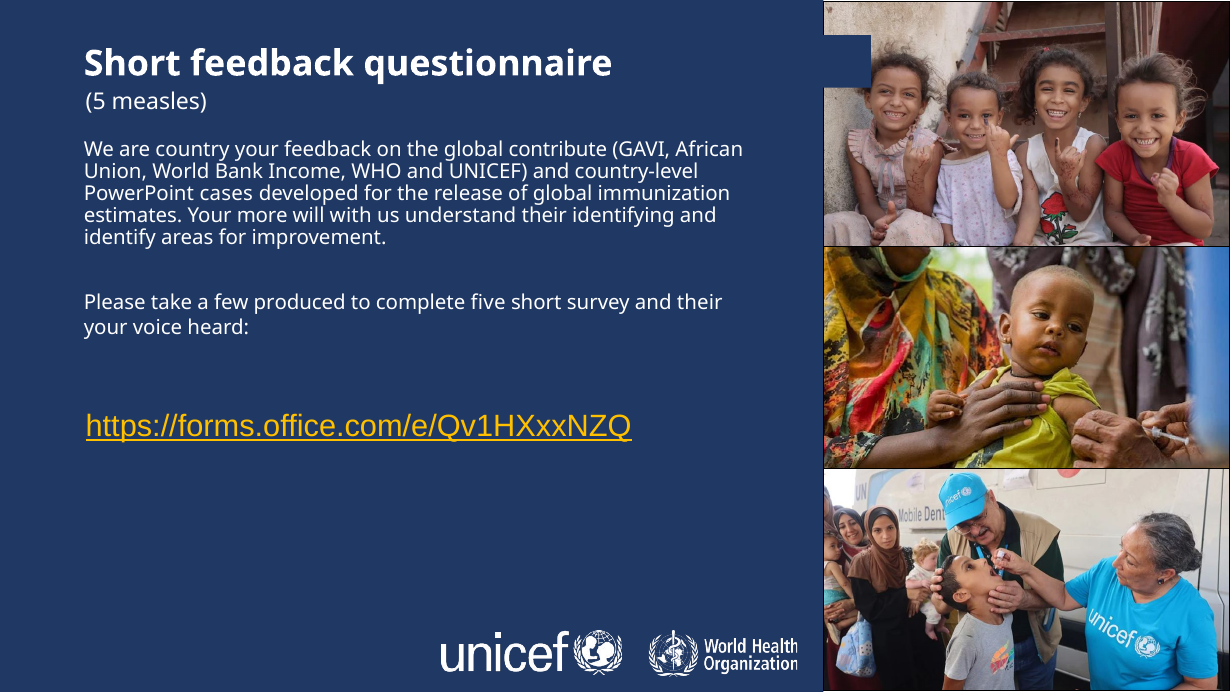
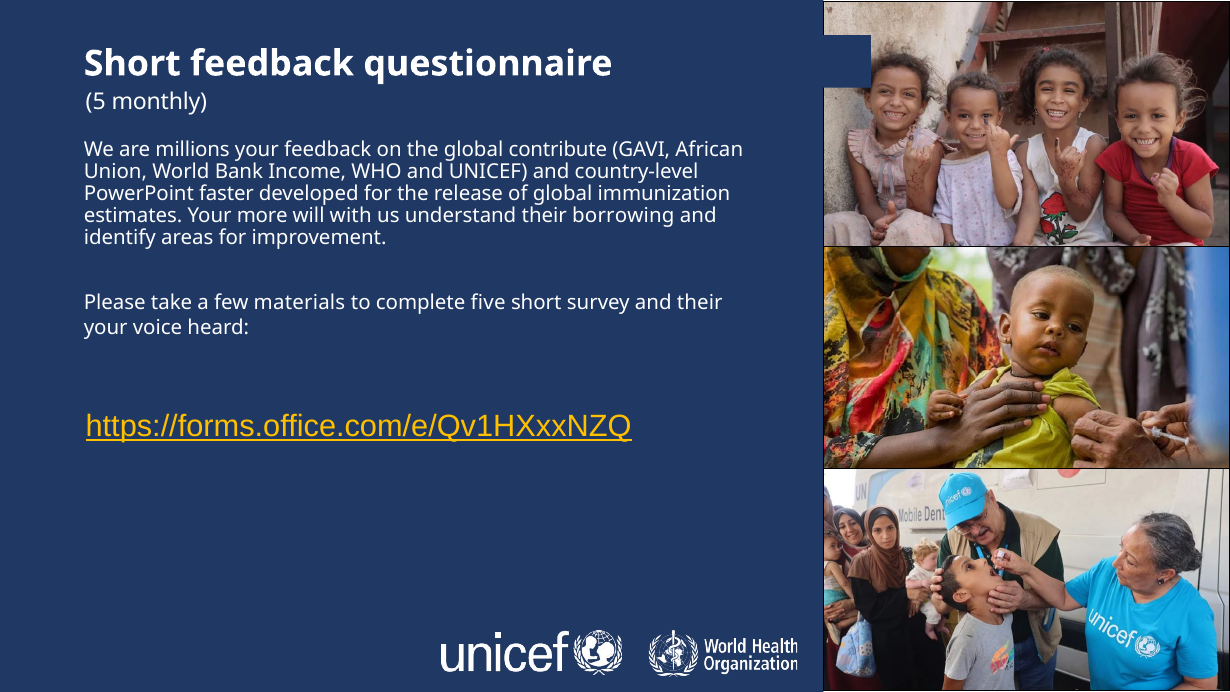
measles: measles -> monthly
country: country -> millions
cases: cases -> faster
identifying: identifying -> borrowing
produced: produced -> materials
